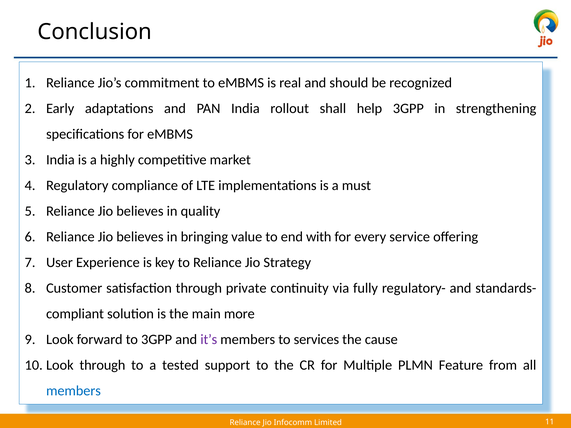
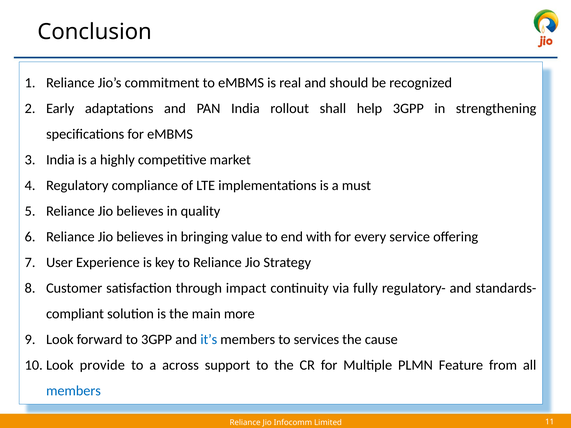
private: private -> impact
it’s colour: purple -> blue
through at (102, 365): through -> provide
tested: tested -> across
